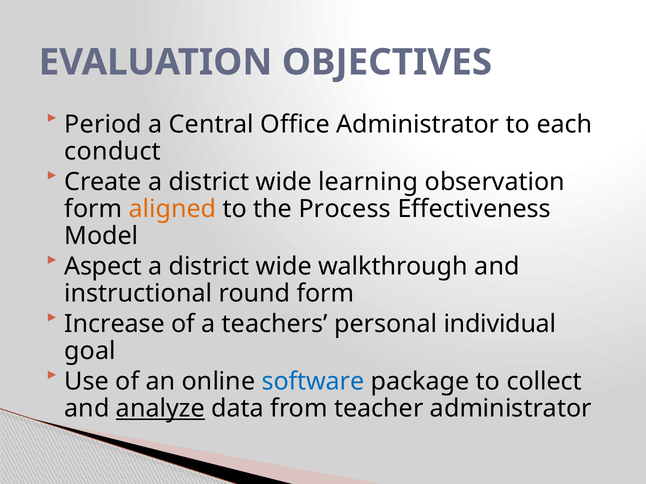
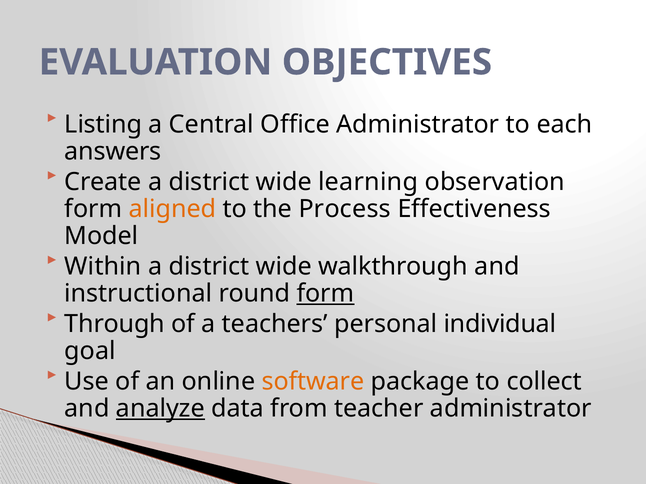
Period: Period -> Listing
conduct: conduct -> answers
Aspect: Aspect -> Within
form at (325, 294) underline: none -> present
Increase: Increase -> Through
software colour: blue -> orange
